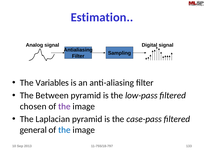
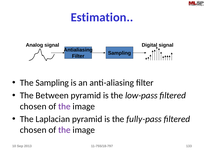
The Variables: Variables -> Sampling
case-pass: case-pass -> fully-pass
general at (33, 130): general -> chosen
the at (64, 130) colour: blue -> purple
